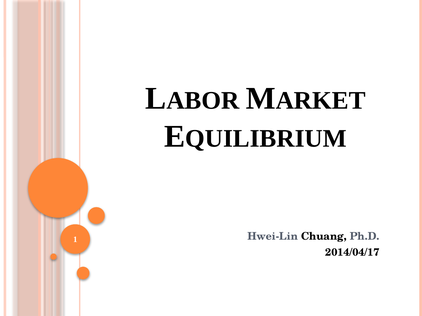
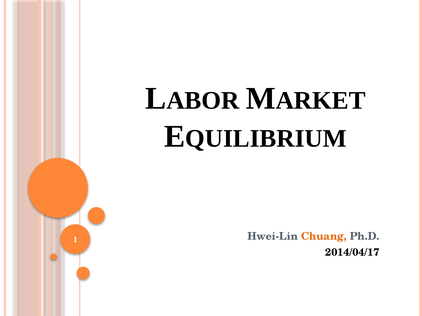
Chuang colour: black -> orange
